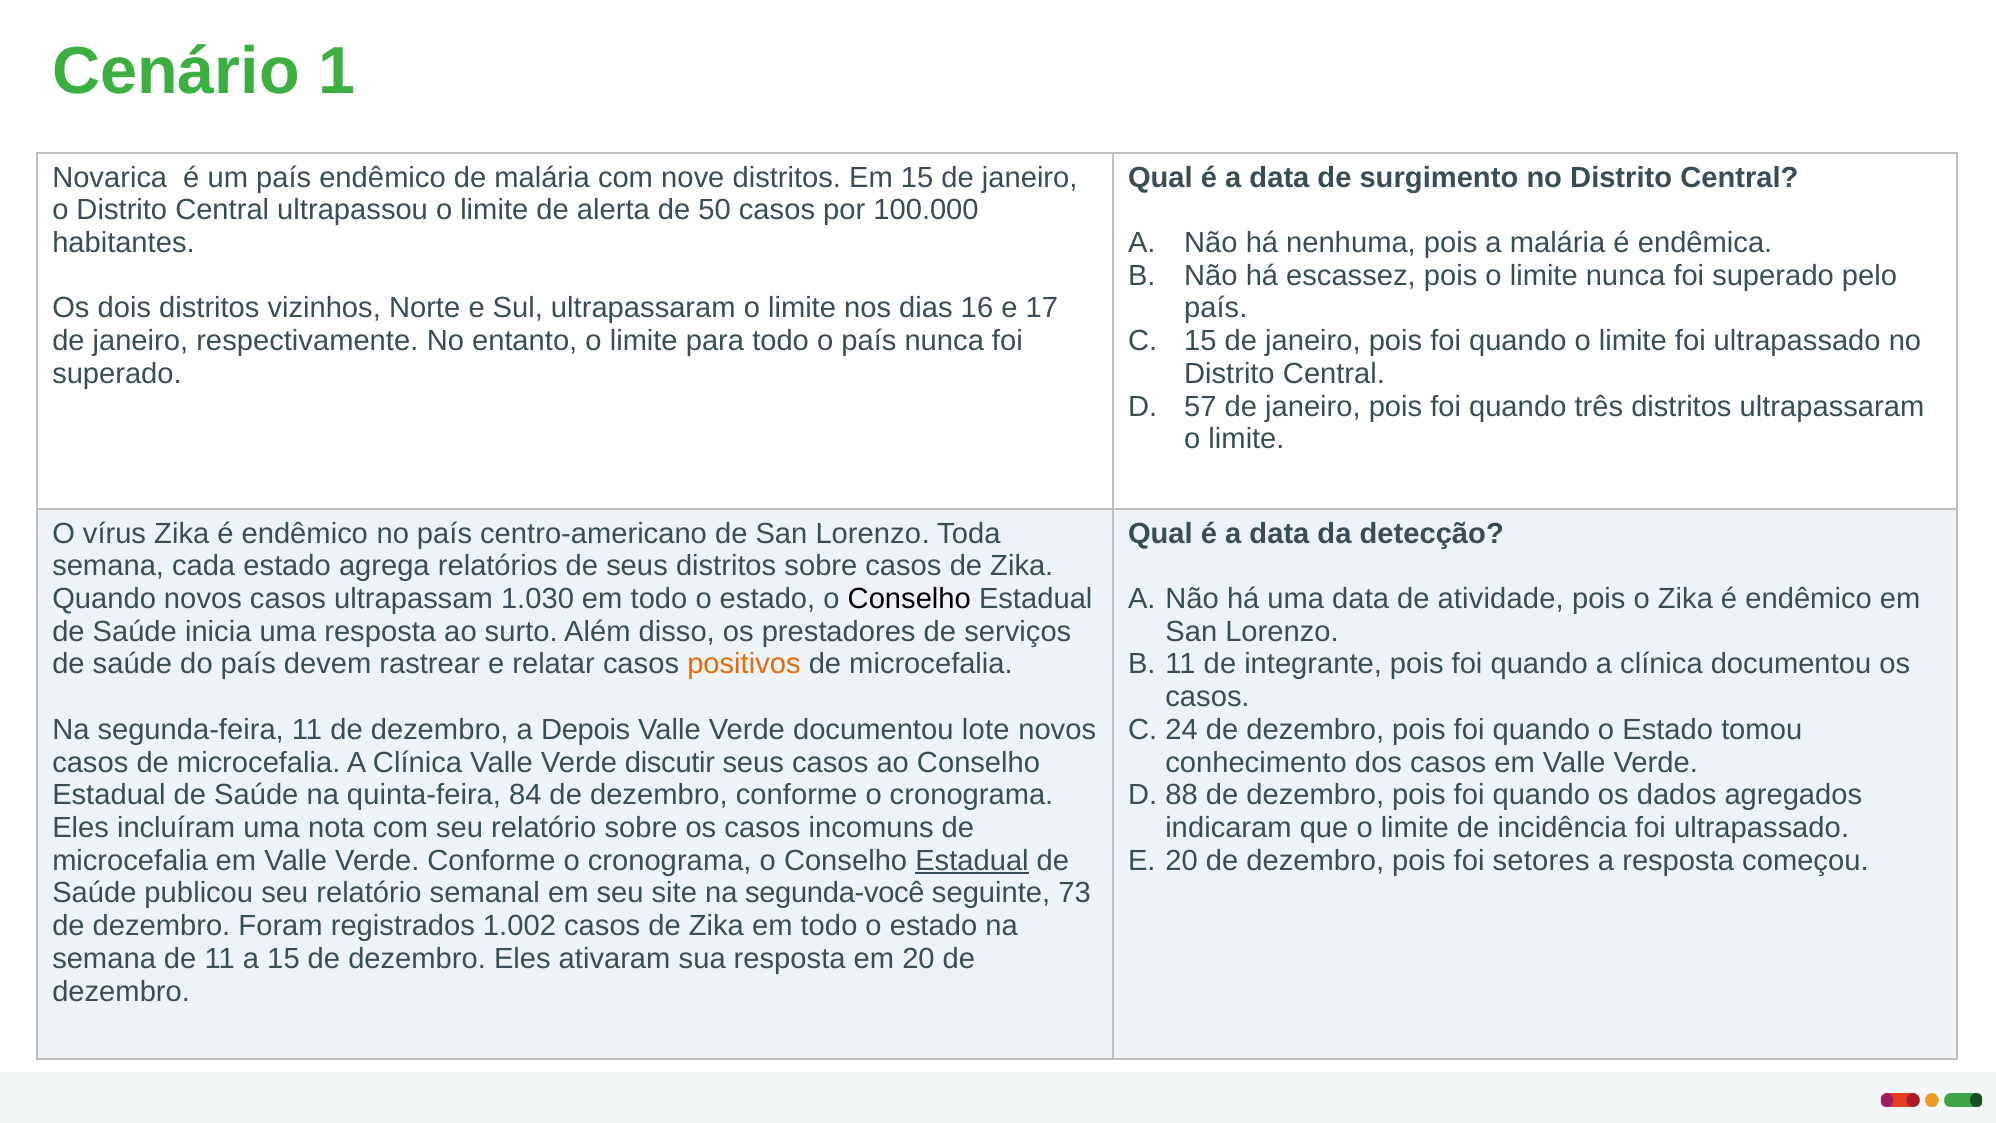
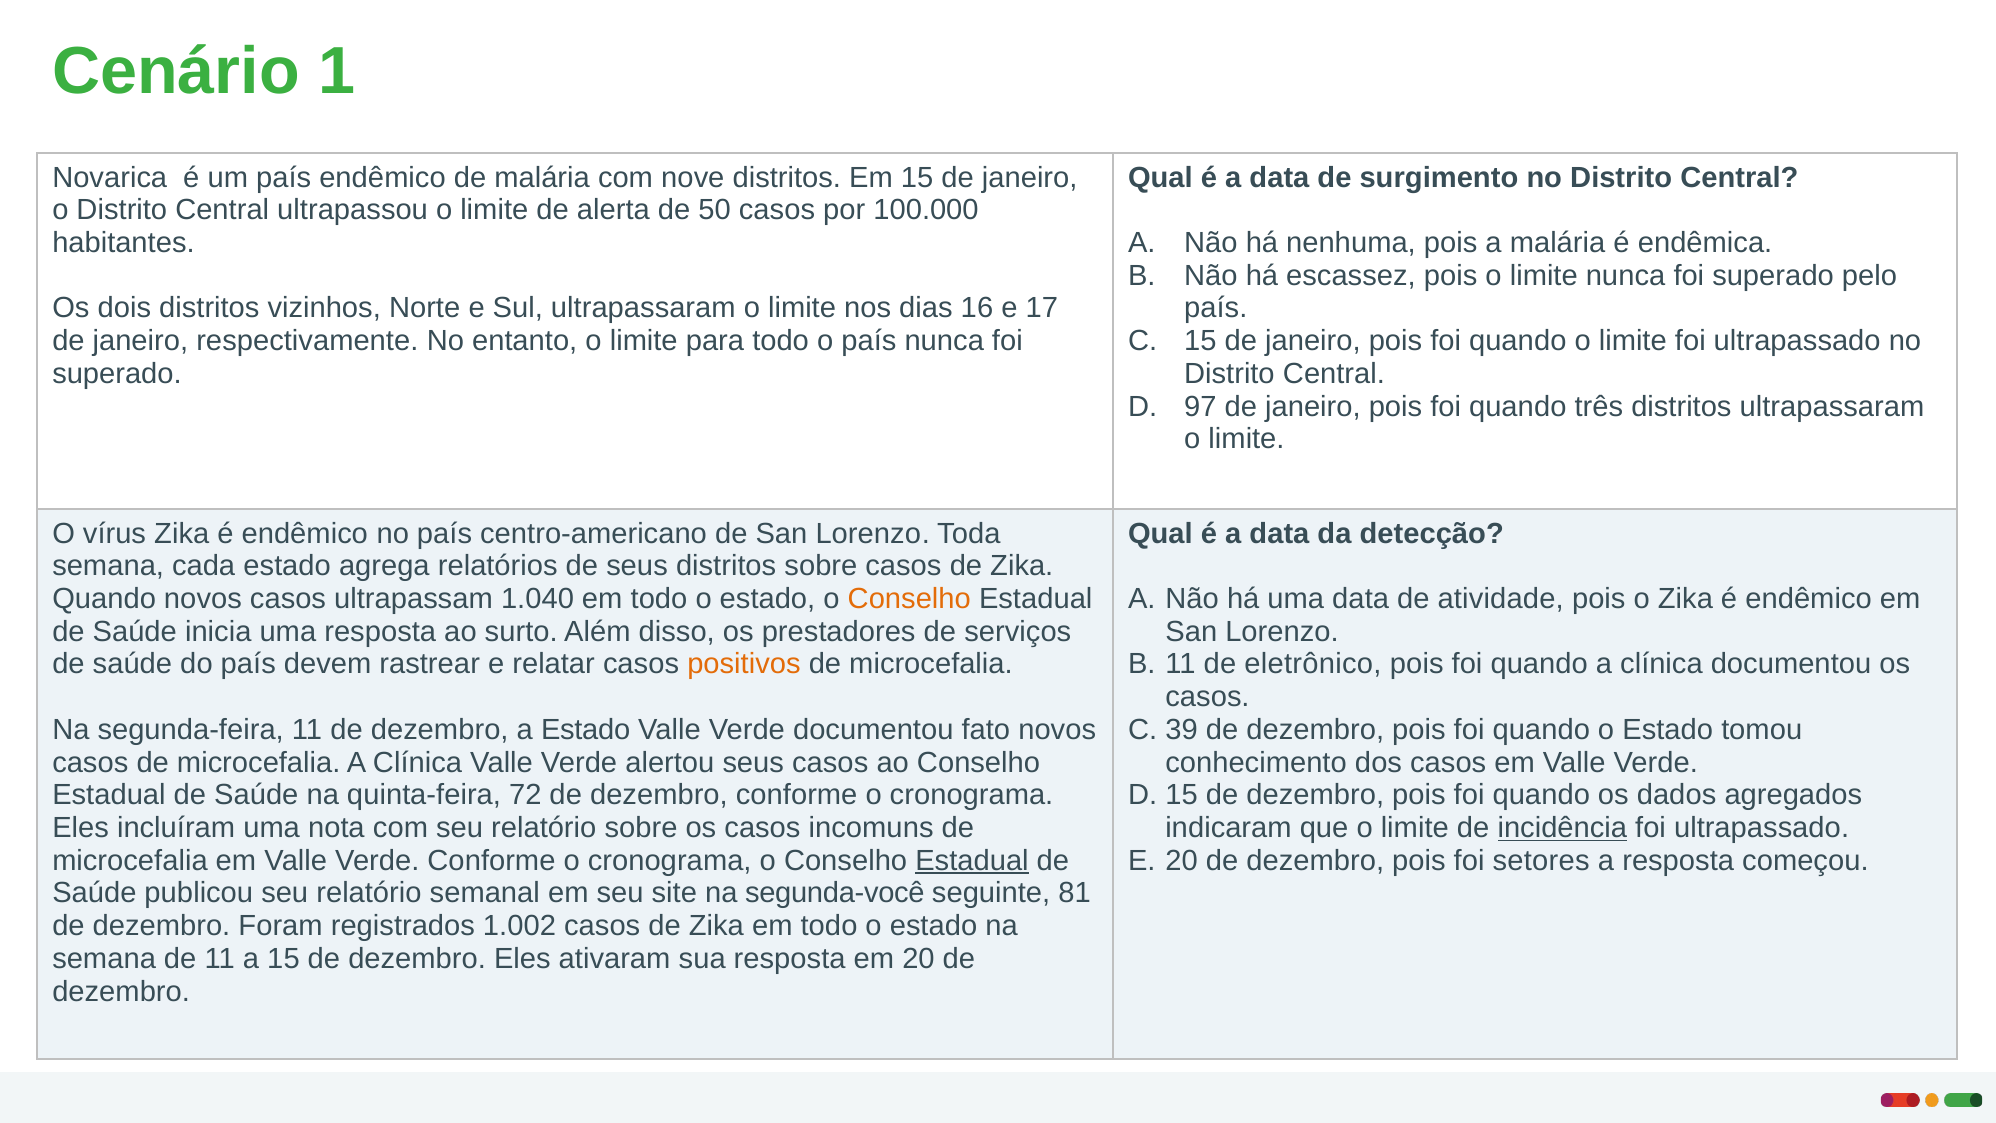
57: 57 -> 97
1.030: 1.030 -> 1.040
Conselho at (909, 599) colour: black -> orange
integrante: integrante -> eletrônico
a Depois: Depois -> Estado
lote: lote -> fato
24: 24 -> 39
discutir: discutir -> alertou
84: 84 -> 72
88 at (1182, 795): 88 -> 15
incidência underline: none -> present
73: 73 -> 81
